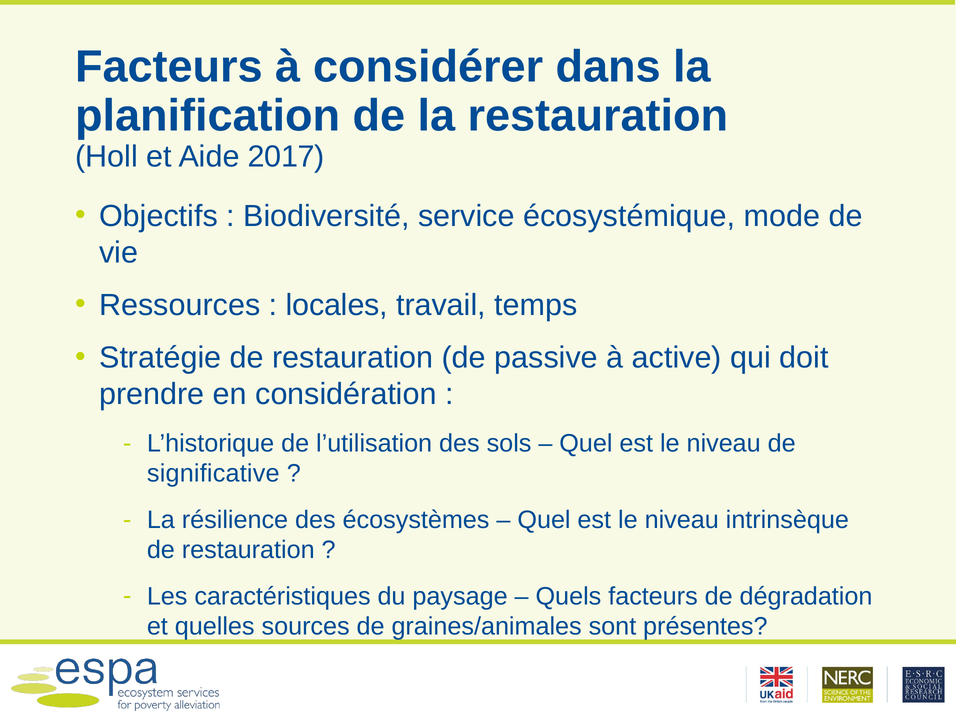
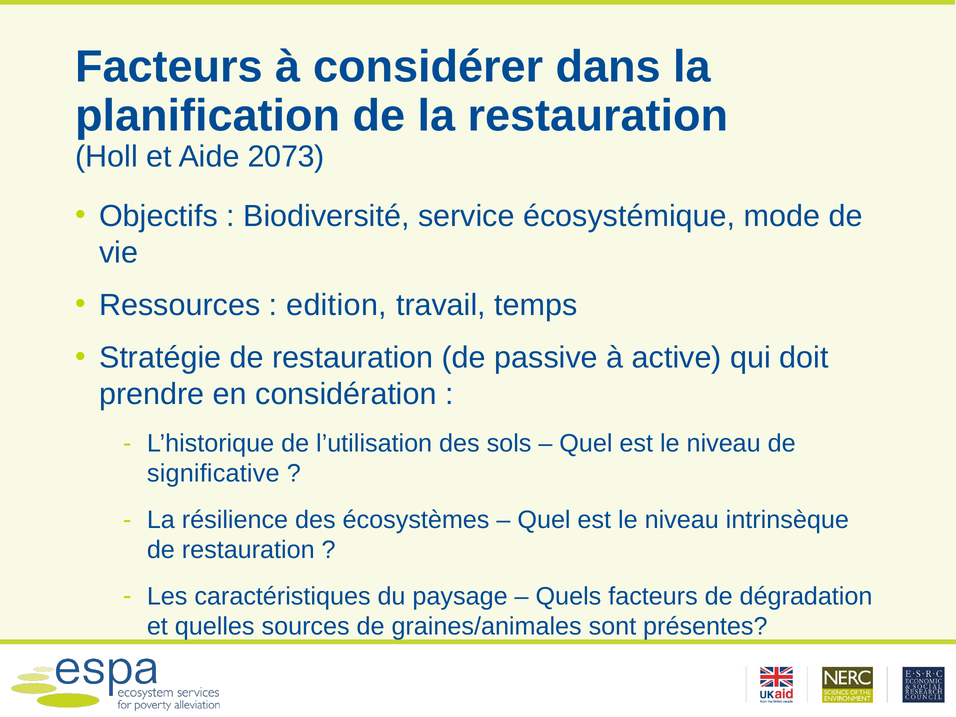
2017: 2017 -> 2073
locales: locales -> edition
